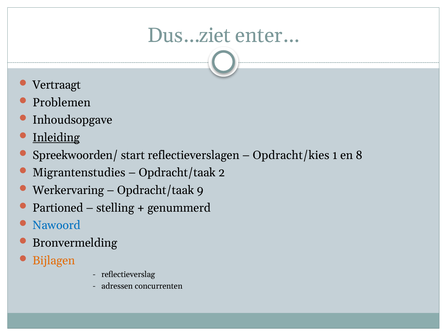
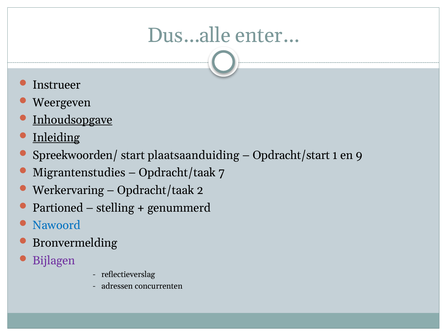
Dus…ziet: Dus…ziet -> Dus…alle
Vertraagt: Vertraagt -> Instrueer
Problemen: Problemen -> Weergeven
Inhoudsopgave underline: none -> present
reflectieverslagen: reflectieverslagen -> plaatsaanduiding
Opdracht/kies: Opdracht/kies -> Opdracht/start
8: 8 -> 9
2: 2 -> 7
9: 9 -> 2
Bijlagen colour: orange -> purple
